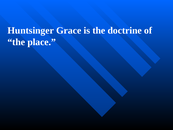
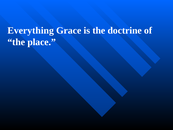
Huntsinger: Huntsinger -> Everything
